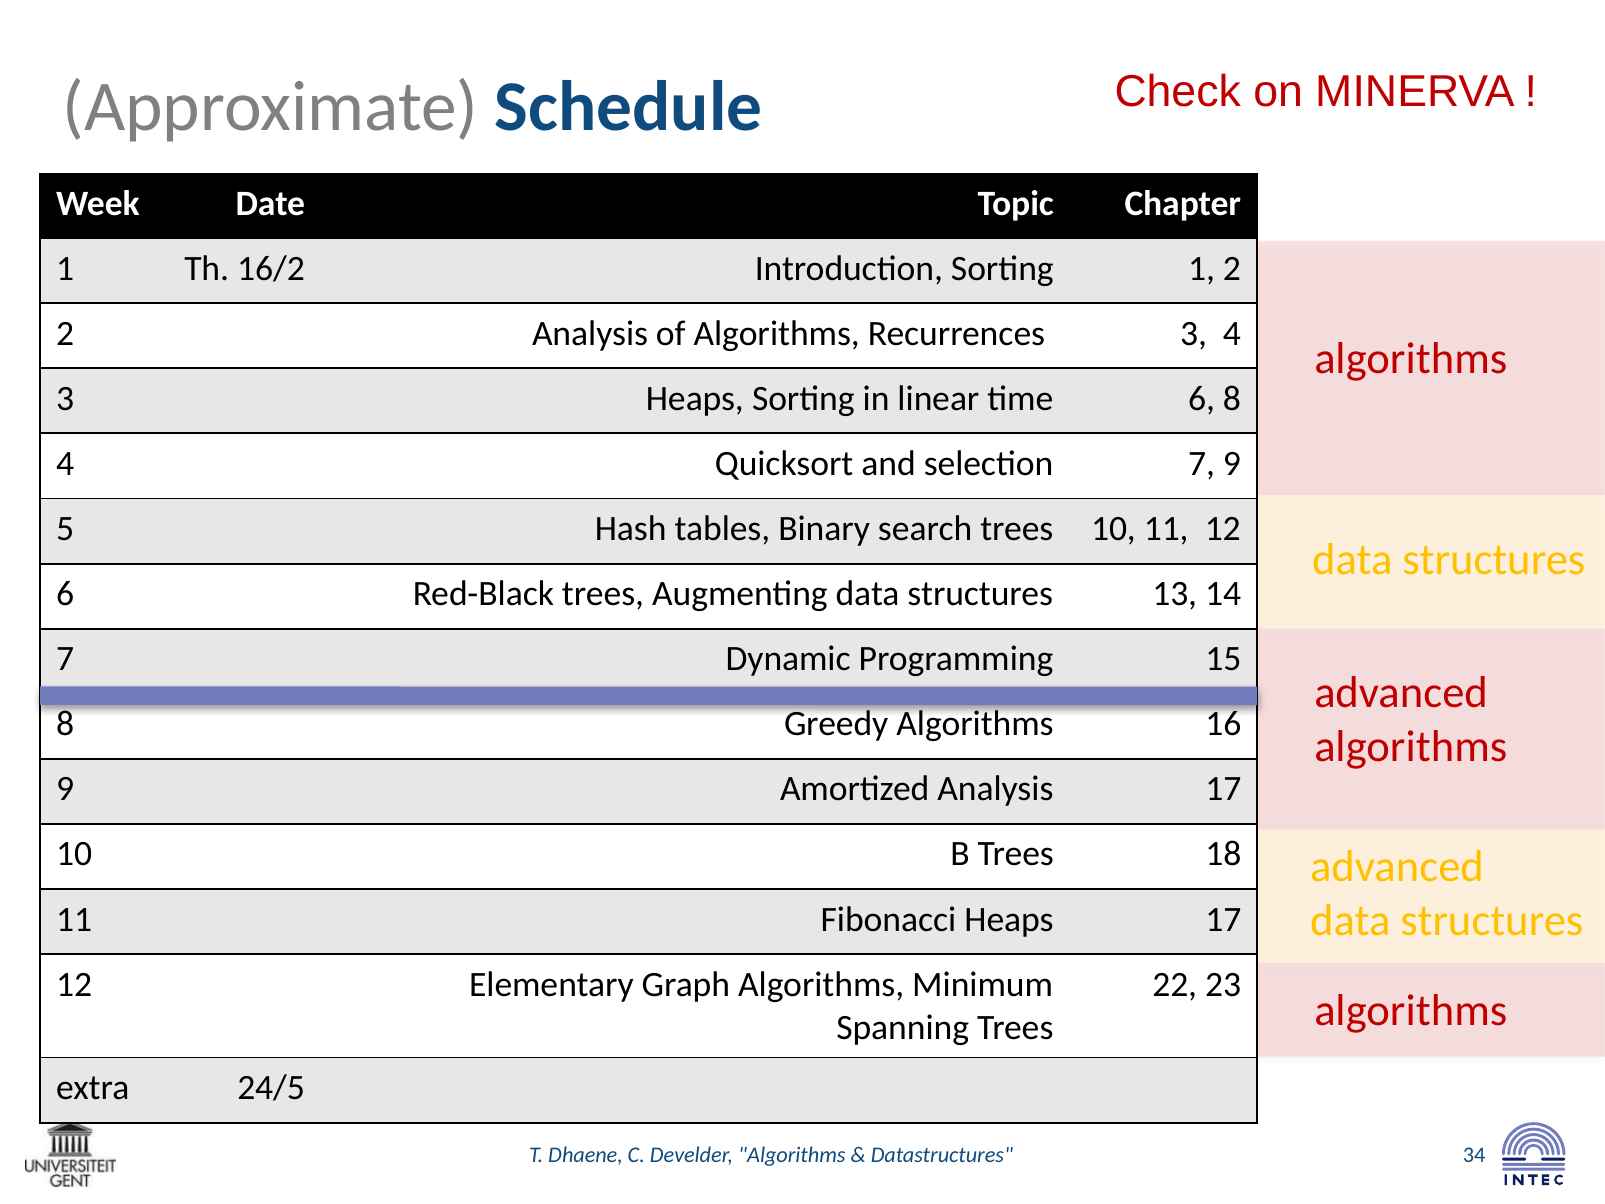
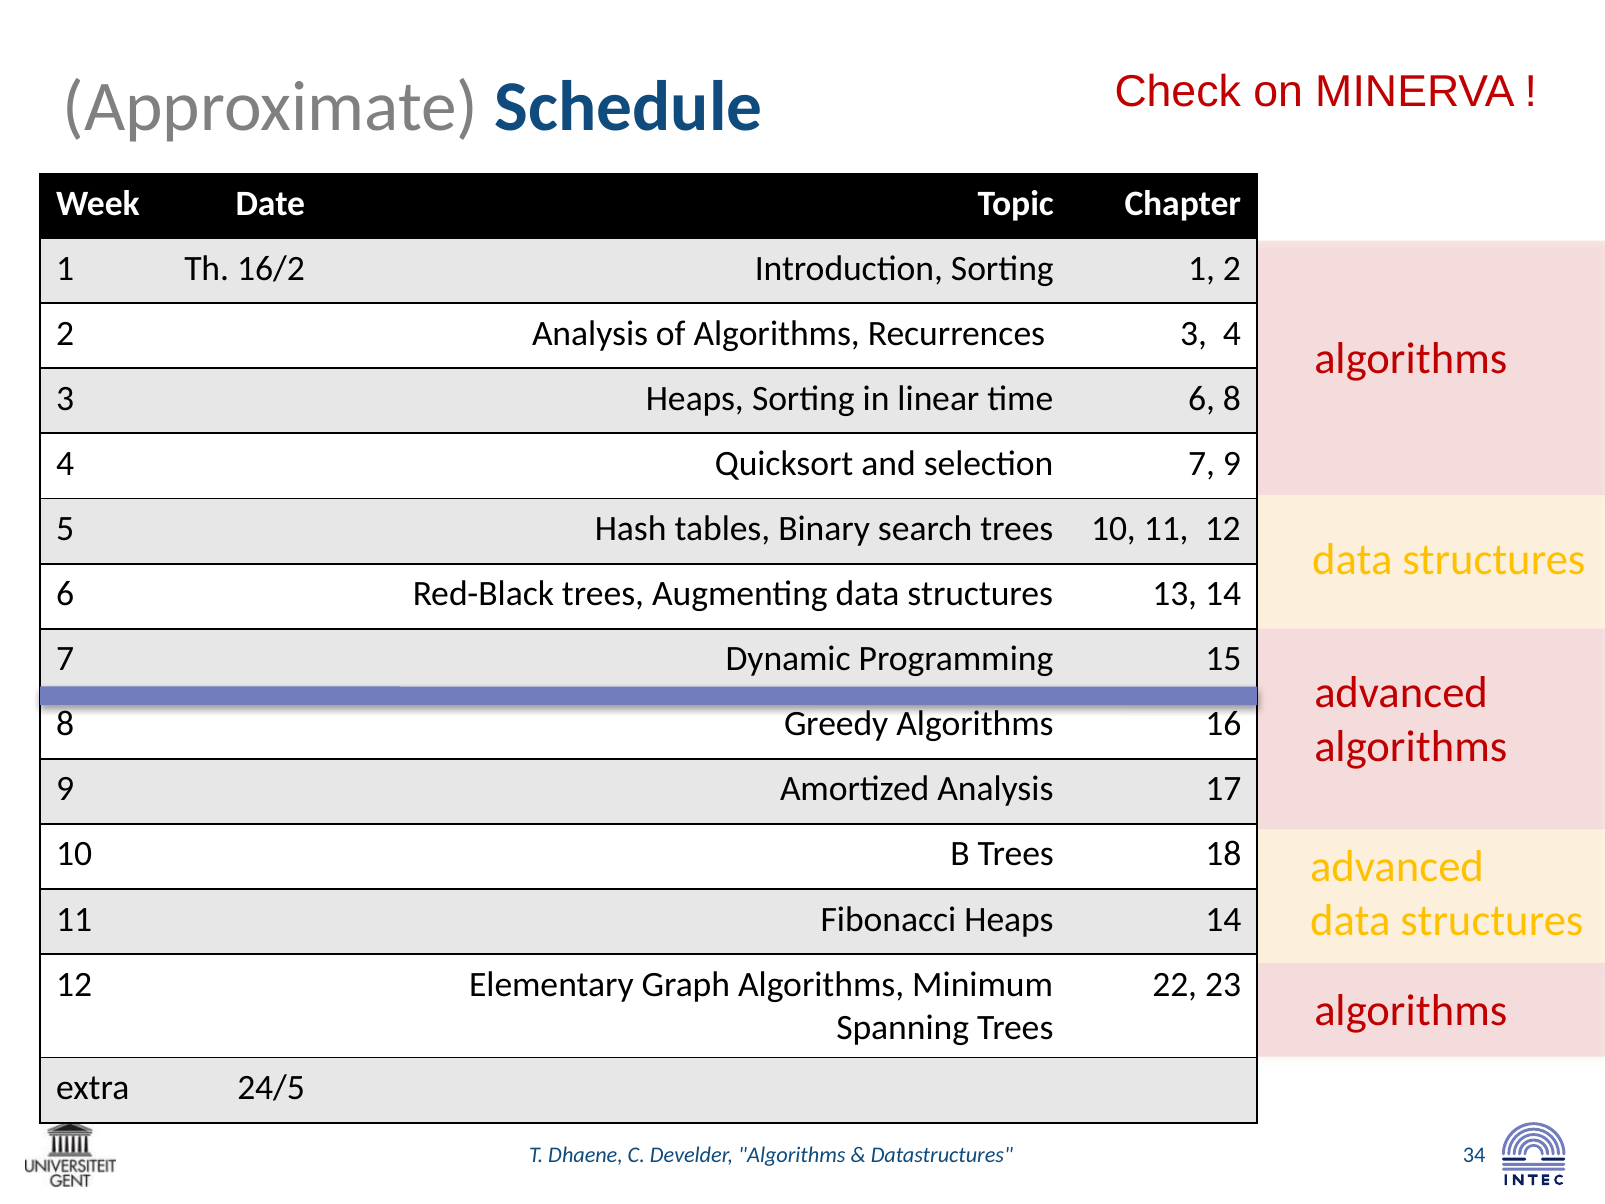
Heaps 17: 17 -> 14
